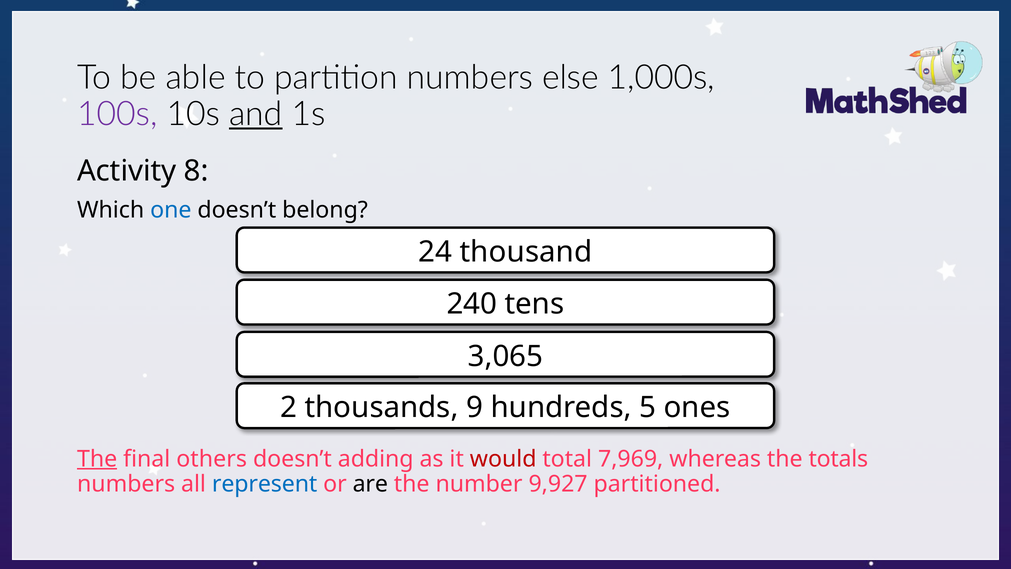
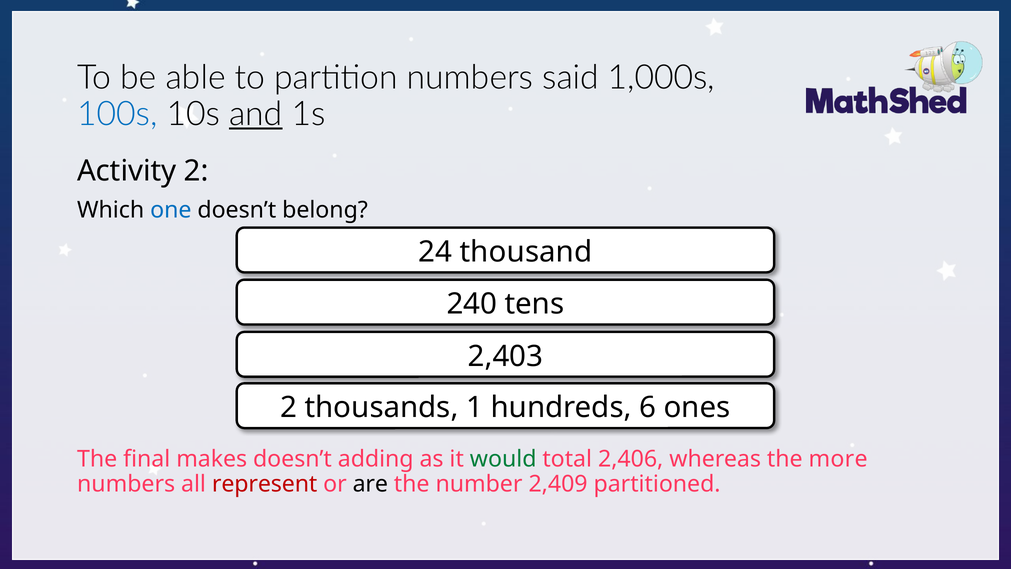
else: else -> said
100s colour: purple -> blue
Activity 8: 8 -> 2
3,065: 3,065 -> 2,403
9: 9 -> 1
5: 5 -> 6
The at (97, 459) underline: present -> none
others: others -> makes
would colour: red -> green
7,969: 7,969 -> 2,406
totals: totals -> more
represent colour: blue -> red
9,927: 9,927 -> 2,409
